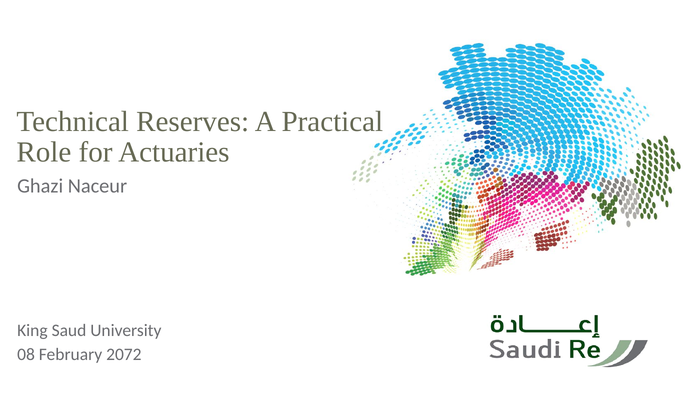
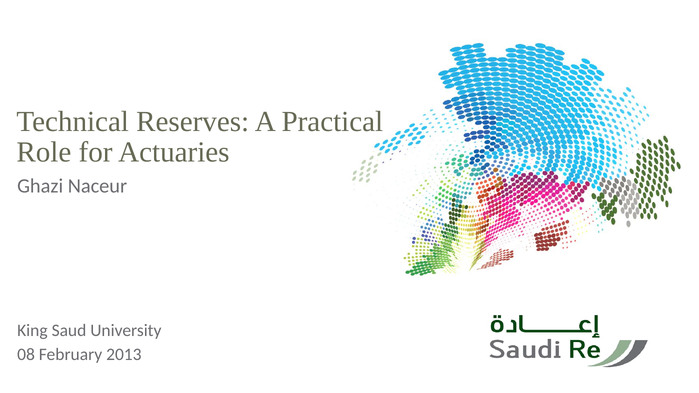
2072: 2072 -> 2013
